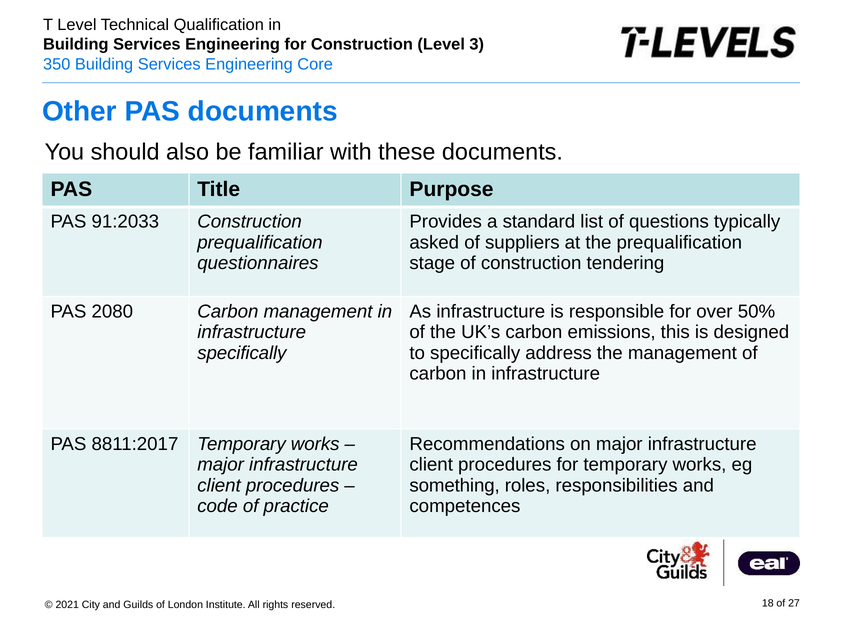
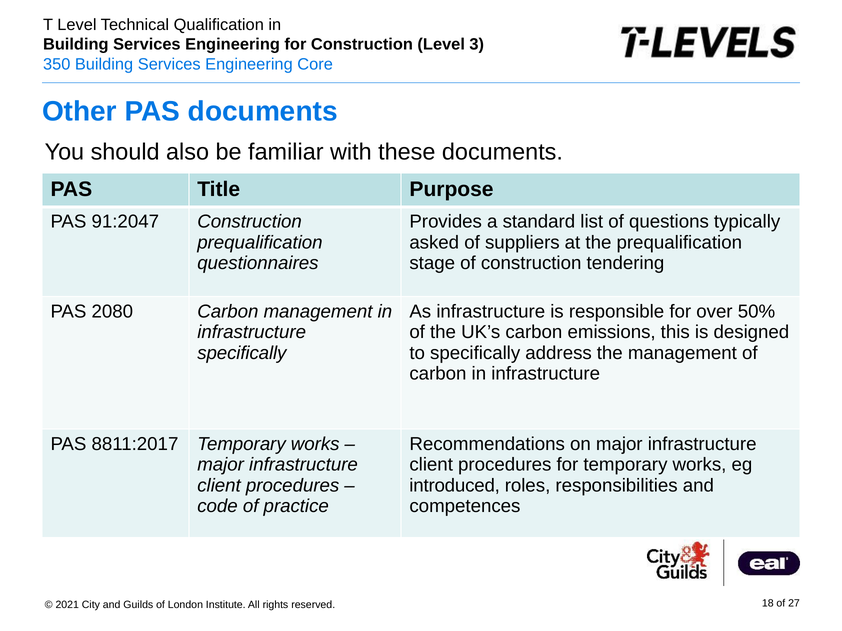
91:2033: 91:2033 -> 91:2047
something: something -> introduced
